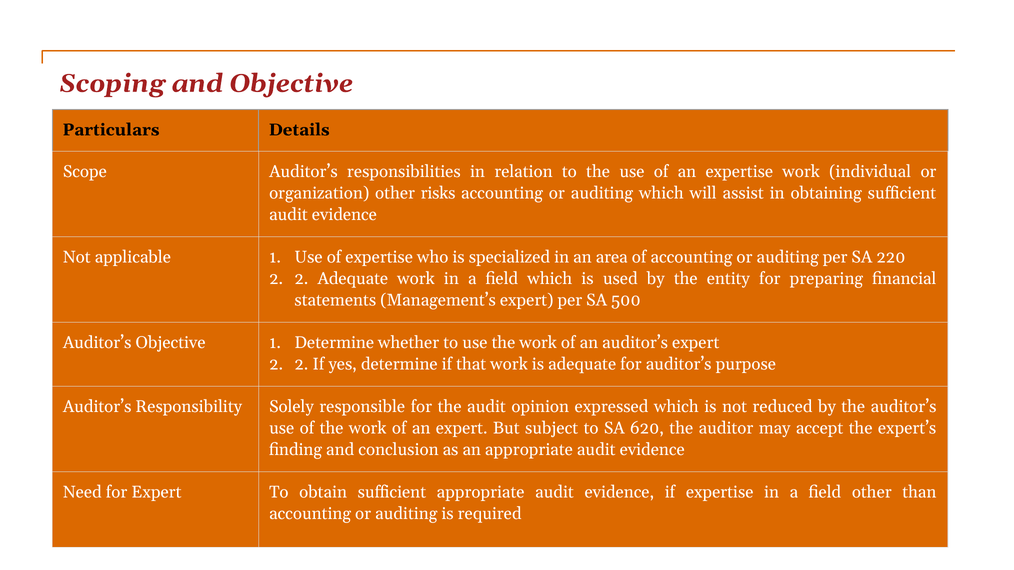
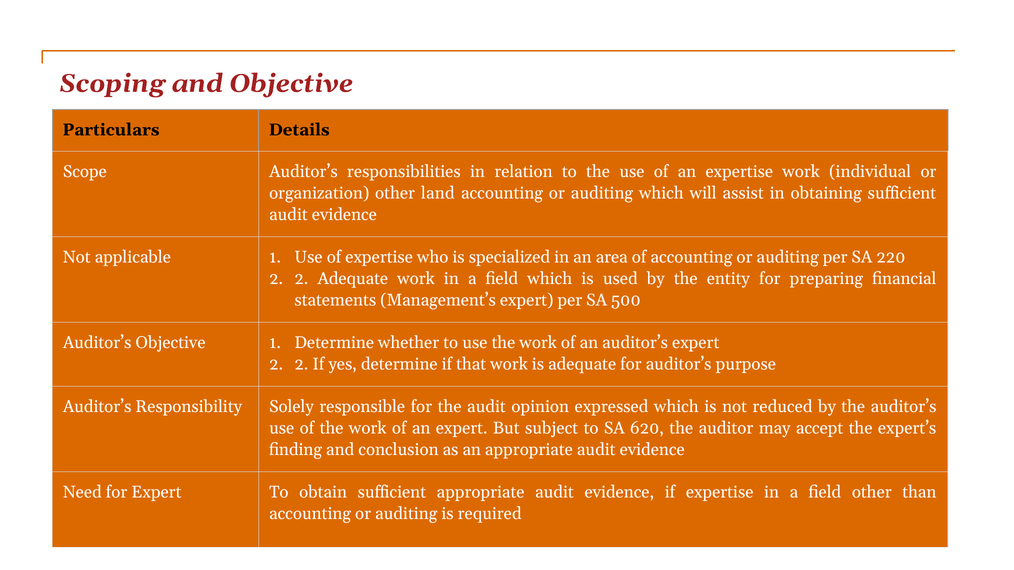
risks: risks -> land
